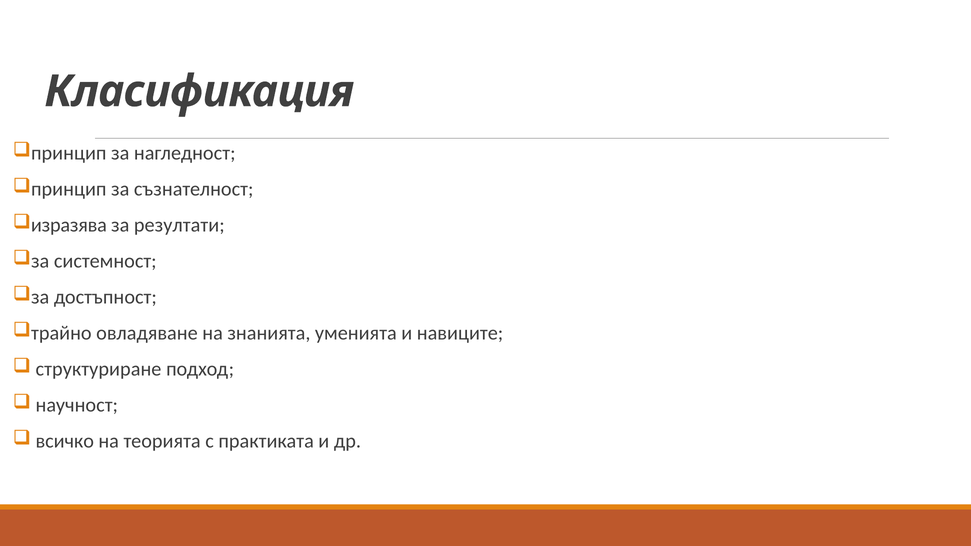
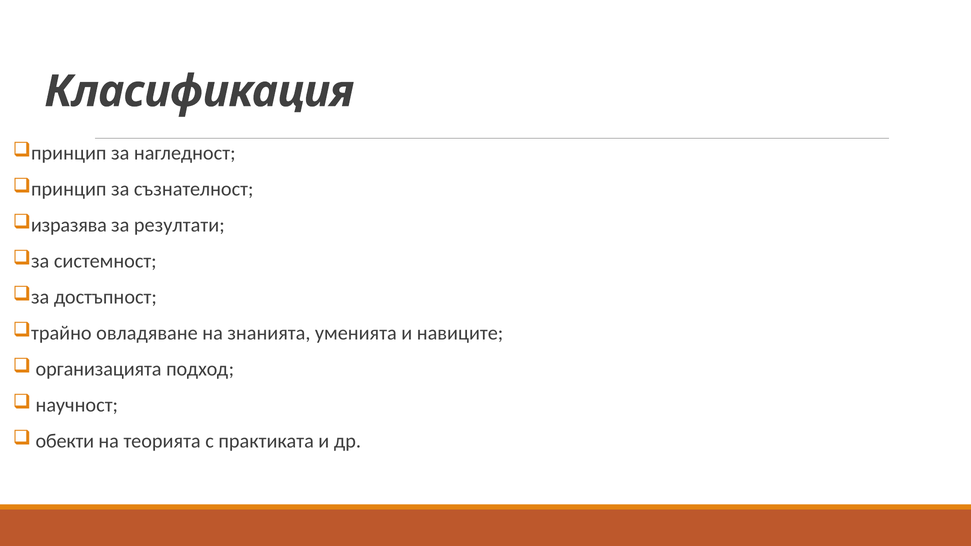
структуриране: структуриране -> организацията
всичко: всичко -> обекти
